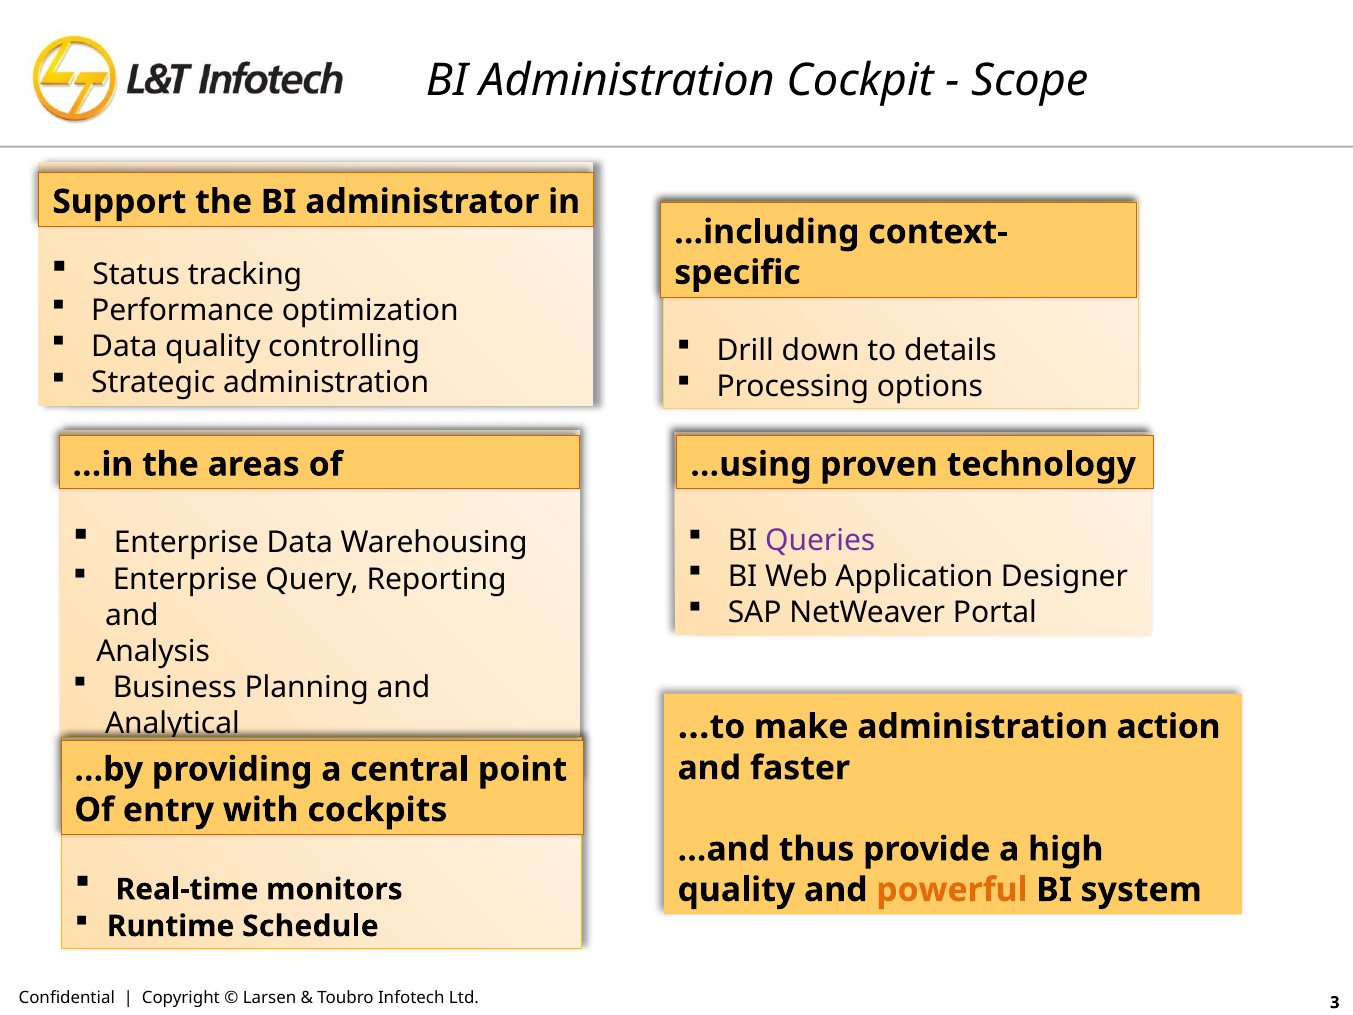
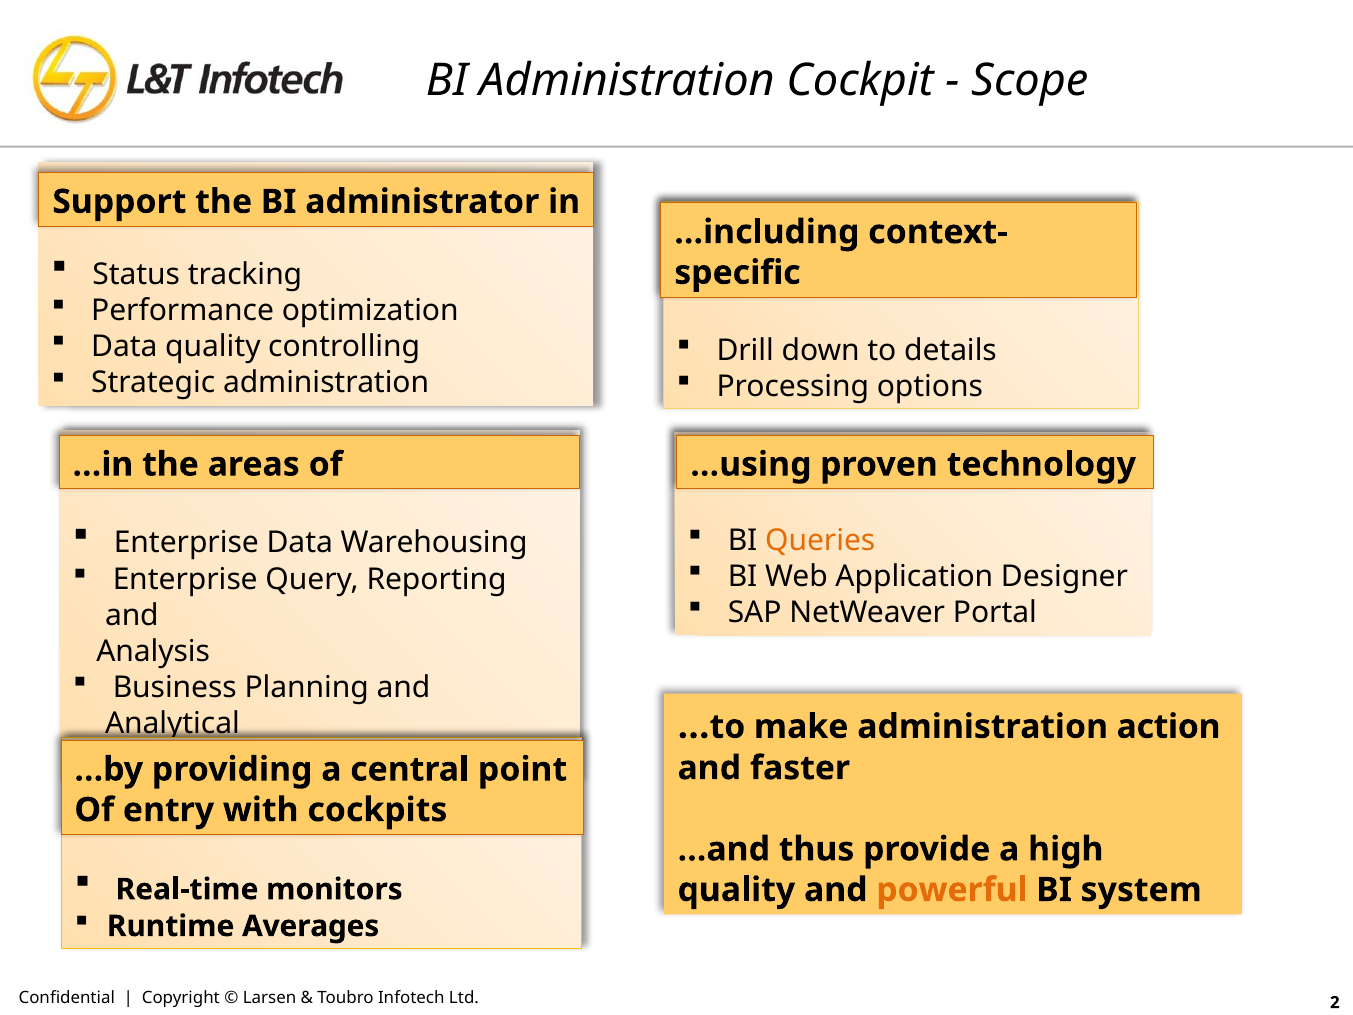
Queries colour: purple -> orange
Schedule: Schedule -> Averages
3: 3 -> 2
